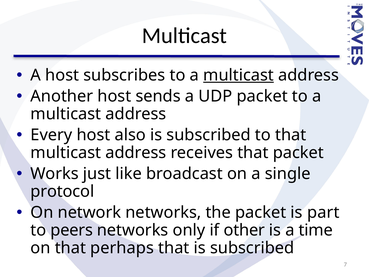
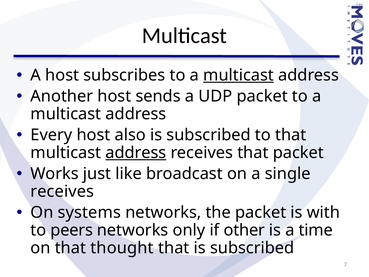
address at (136, 153) underline: none -> present
protocol at (62, 191): protocol -> receives
network: network -> systems
part: part -> with
perhaps: perhaps -> thought
